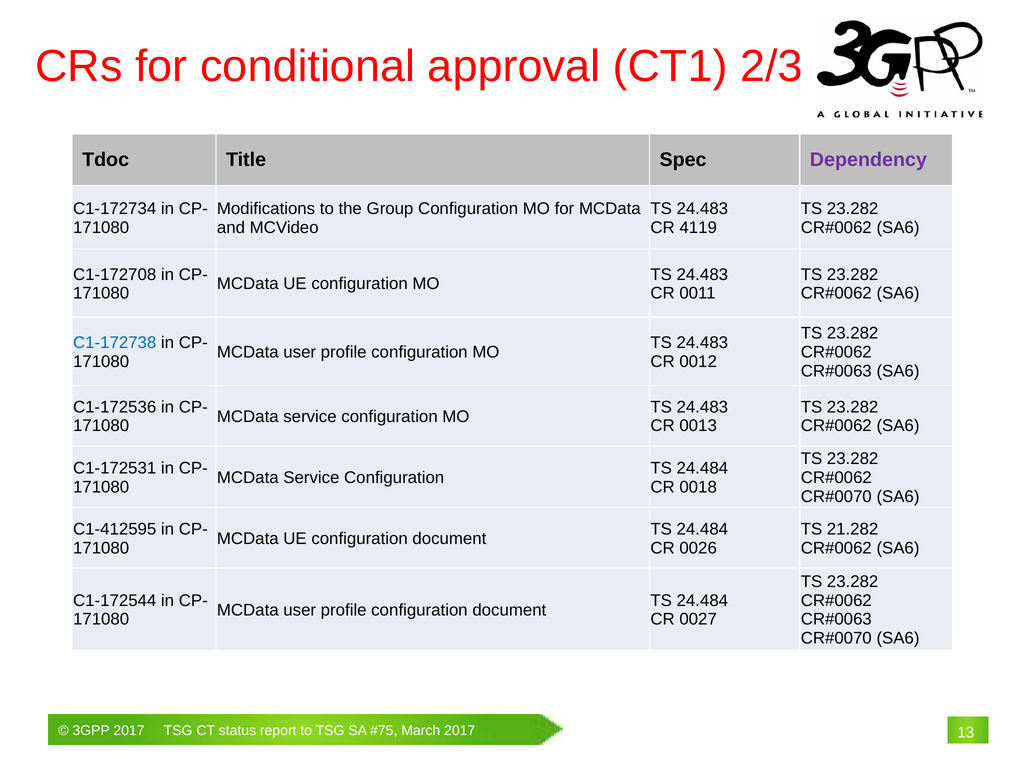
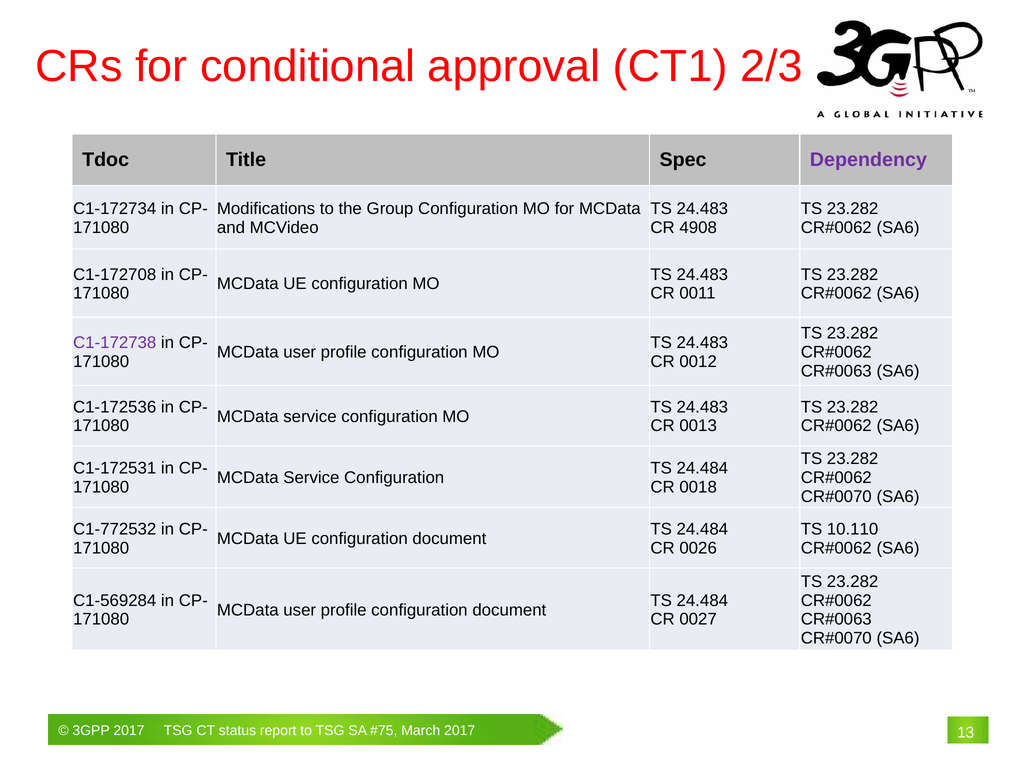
4119: 4119 -> 4908
C1-172738 colour: blue -> purple
C1-412595: C1-412595 -> C1-772532
21.282: 21.282 -> 10.110
C1-172544: C1-172544 -> C1-569284
